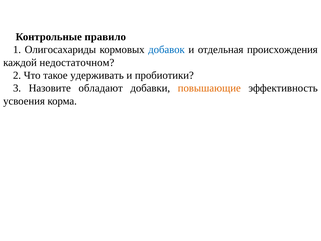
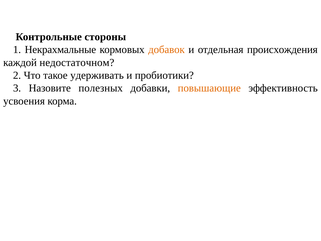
правило: правило -> стороны
Олигосахариды: Олигосахариды -> Некрахмальные
добавок colour: blue -> orange
обладают: обладают -> полезных
